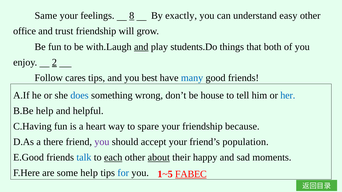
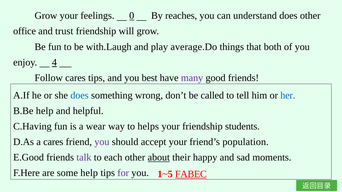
Same at (46, 16): Same -> Grow
8: 8 -> 0
exactly: exactly -> reaches
understand easy: easy -> does
and at (141, 47) underline: present -> none
students.Do: students.Do -> average.Do
2: 2 -> 4
many colour: blue -> purple
house: house -> called
heart: heart -> wear
spare: spare -> helps
because: because -> students
a there: there -> cares
talk colour: blue -> purple
each underline: present -> none
for colour: blue -> purple
